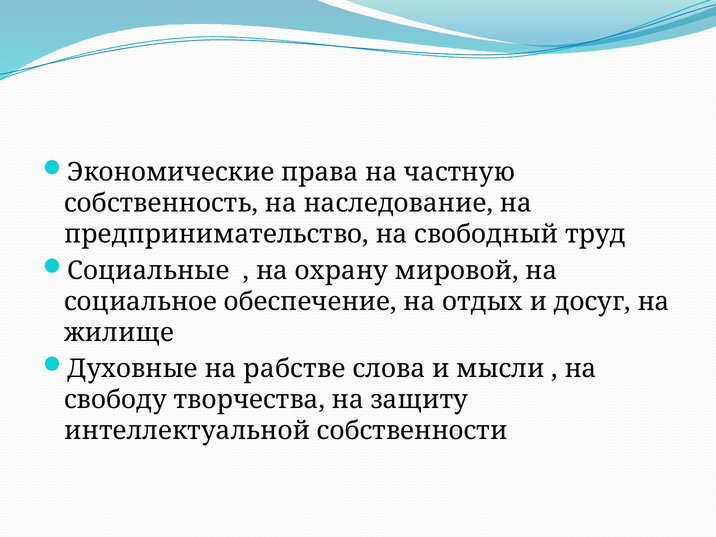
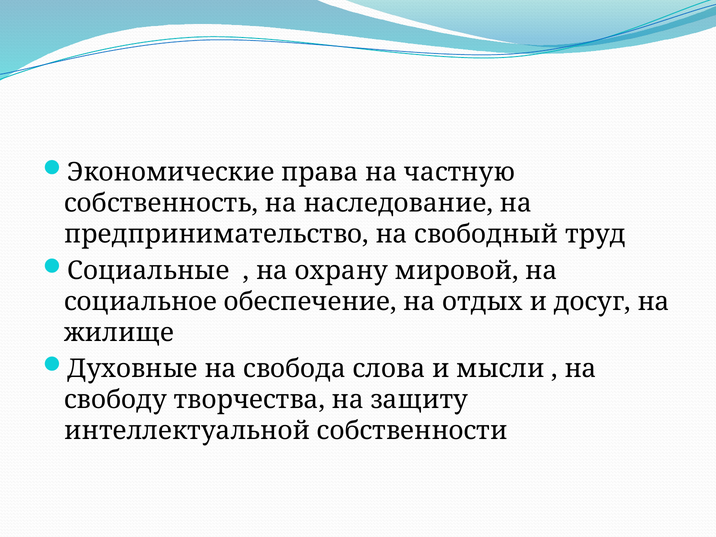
рабстве: рабстве -> свобода
